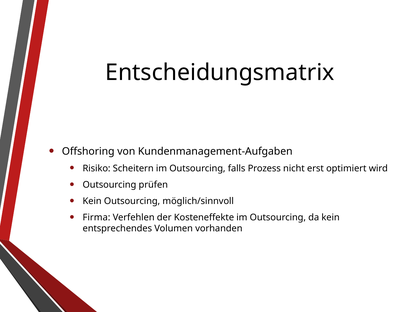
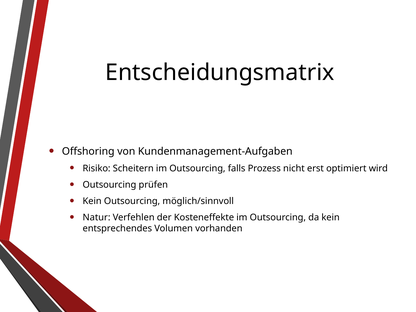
Firma: Firma -> Natur
